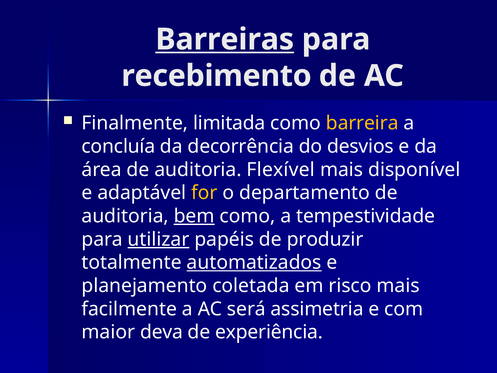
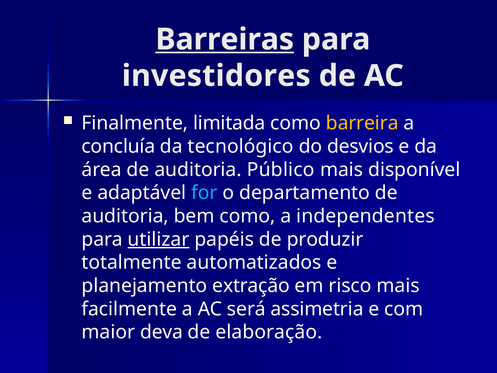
recebimento: recebimento -> investidores
decorrência: decorrência -> tecnológico
Flexível: Flexível -> Público
for colour: yellow -> light blue
bem underline: present -> none
tempestividade: tempestividade -> independentes
automatizados underline: present -> none
coletada: coletada -> extração
experiência: experiência -> elaboração
